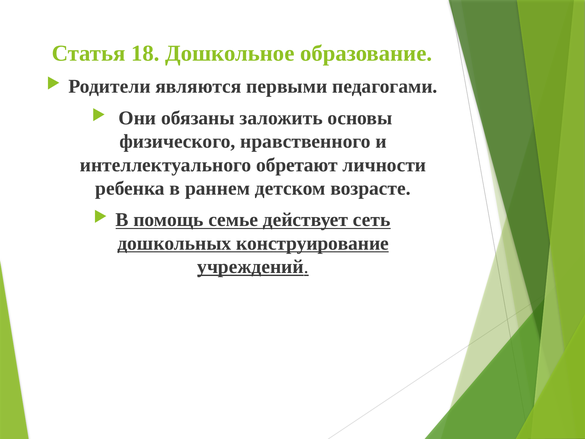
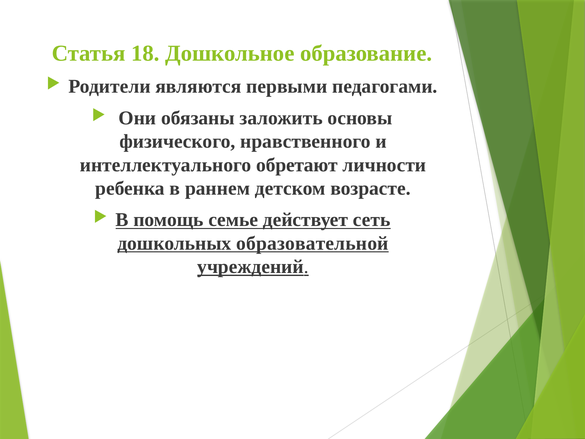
конструирование: конструирование -> образовательной
